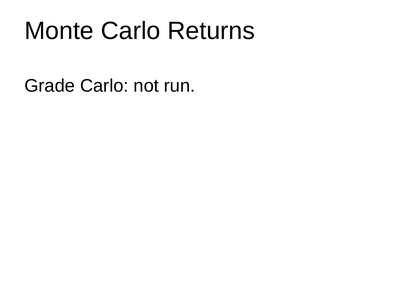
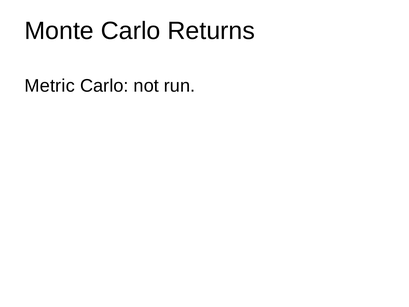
Grade: Grade -> Metric
